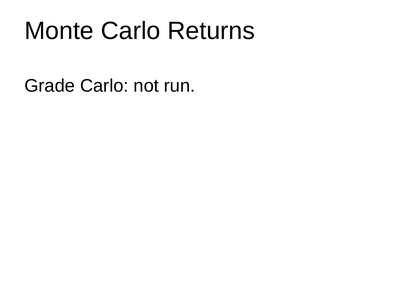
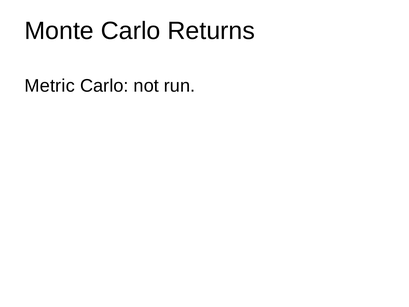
Grade: Grade -> Metric
